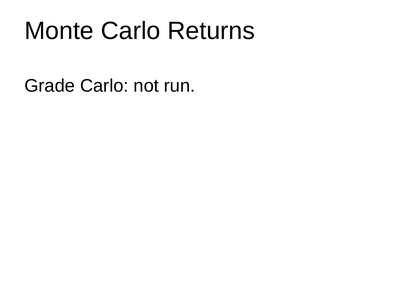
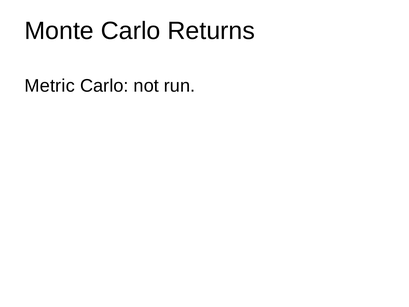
Grade: Grade -> Metric
